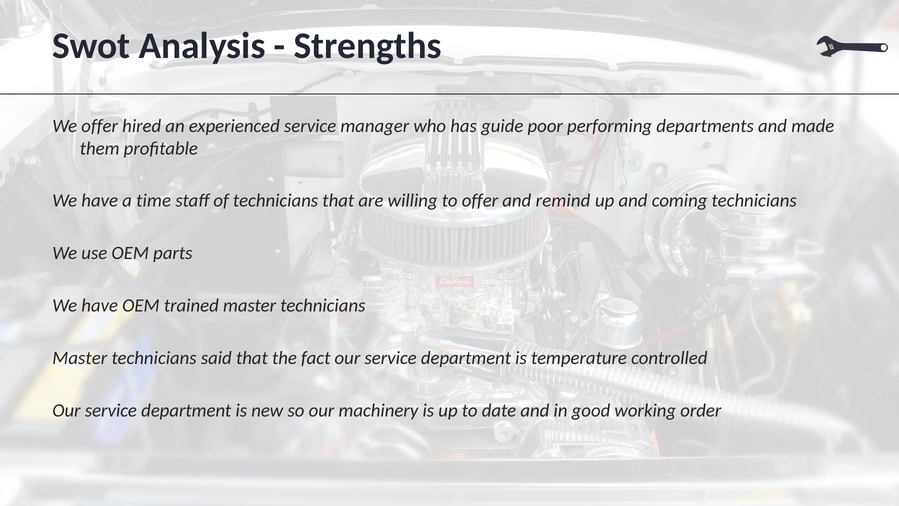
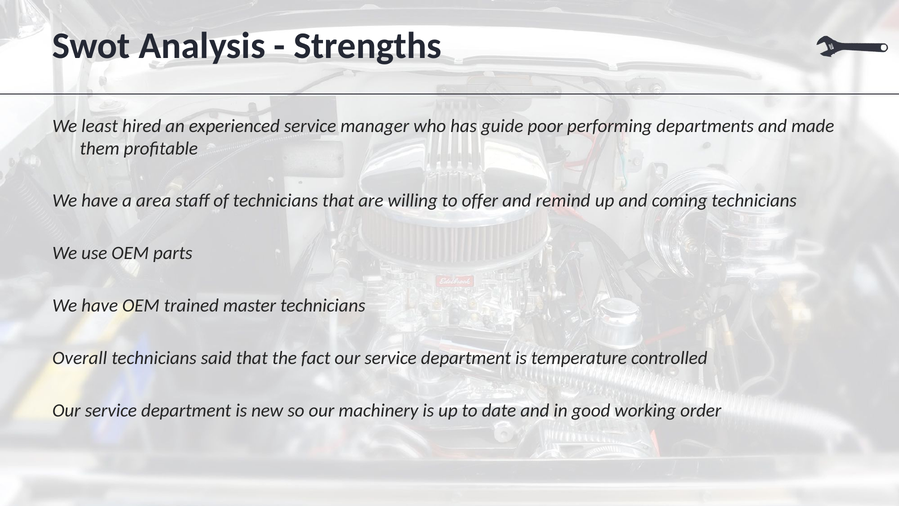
We offer: offer -> least
time: time -> area
Master at (80, 358): Master -> Overall
